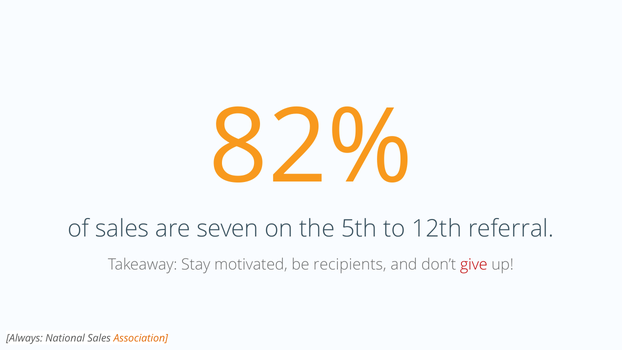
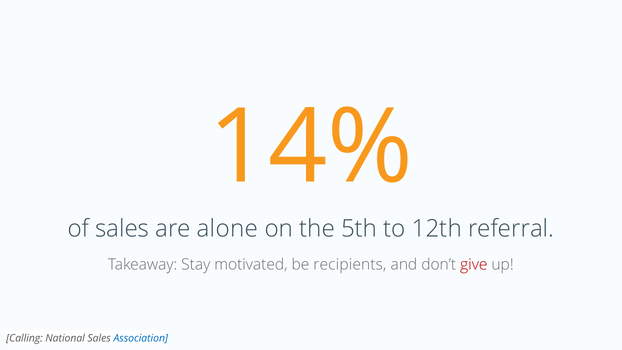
82%: 82% -> 14%
seven: seven -> alone
Always: Always -> Calling
Association colour: orange -> blue
